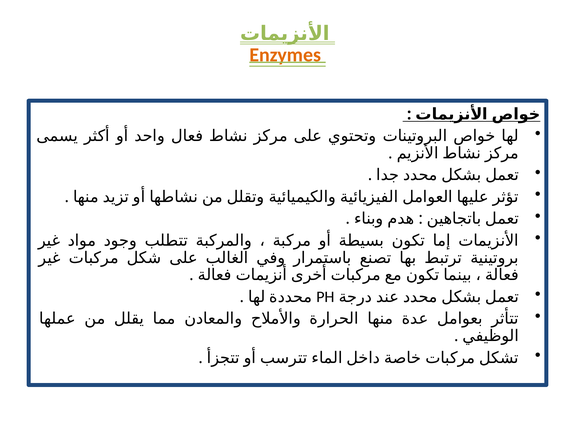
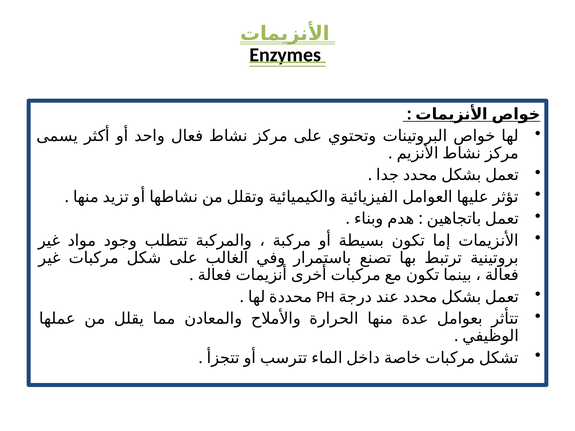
Enzymes colour: orange -> black
